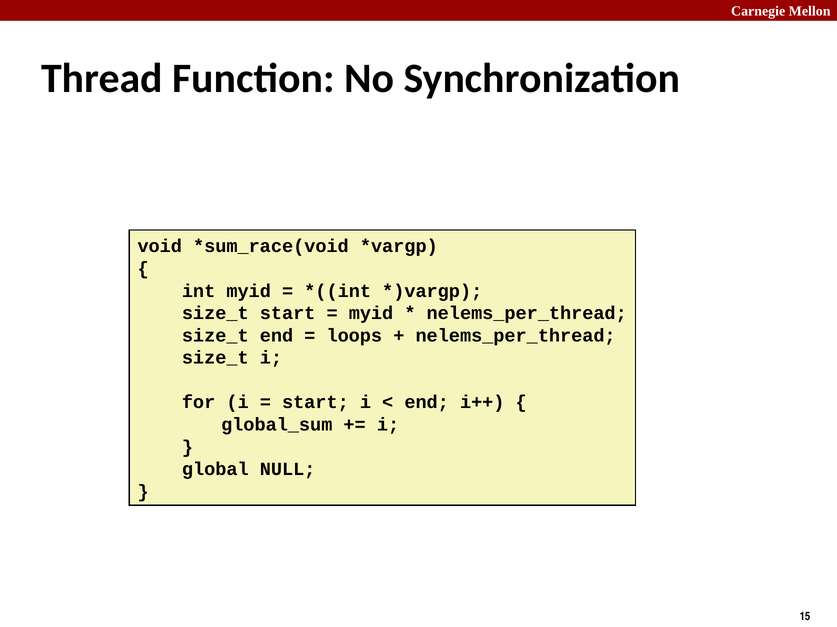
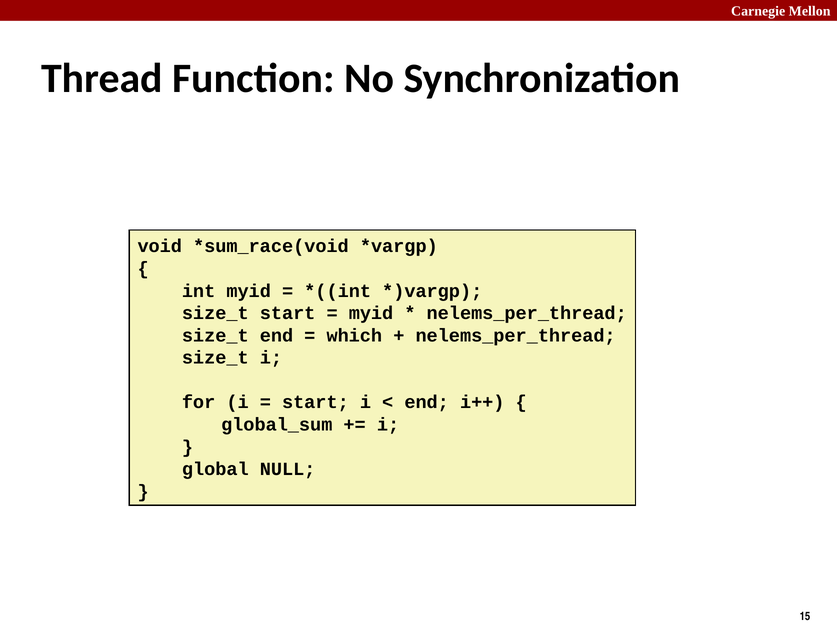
loops: loops -> which
